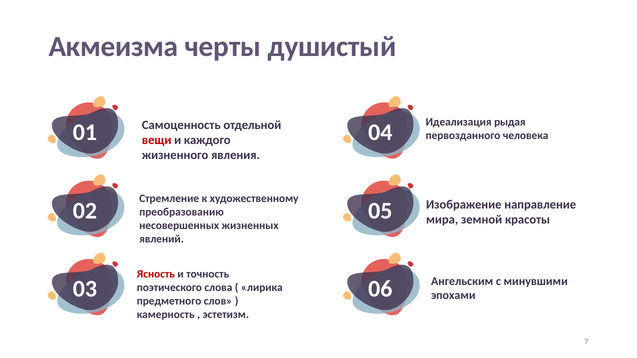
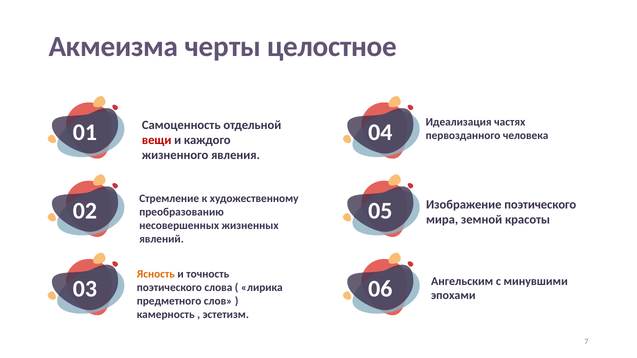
душистый: душистый -> целостное
рыдая: рыдая -> частях
Изображение направление: направление -> поэтического
Ясность colour: red -> orange
